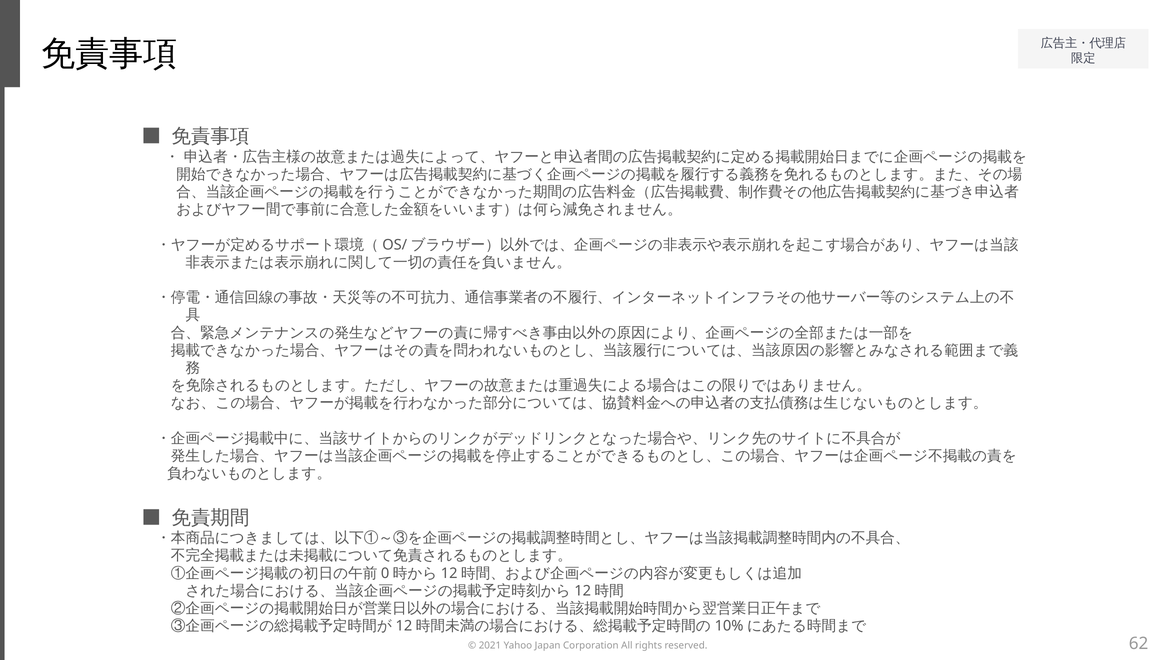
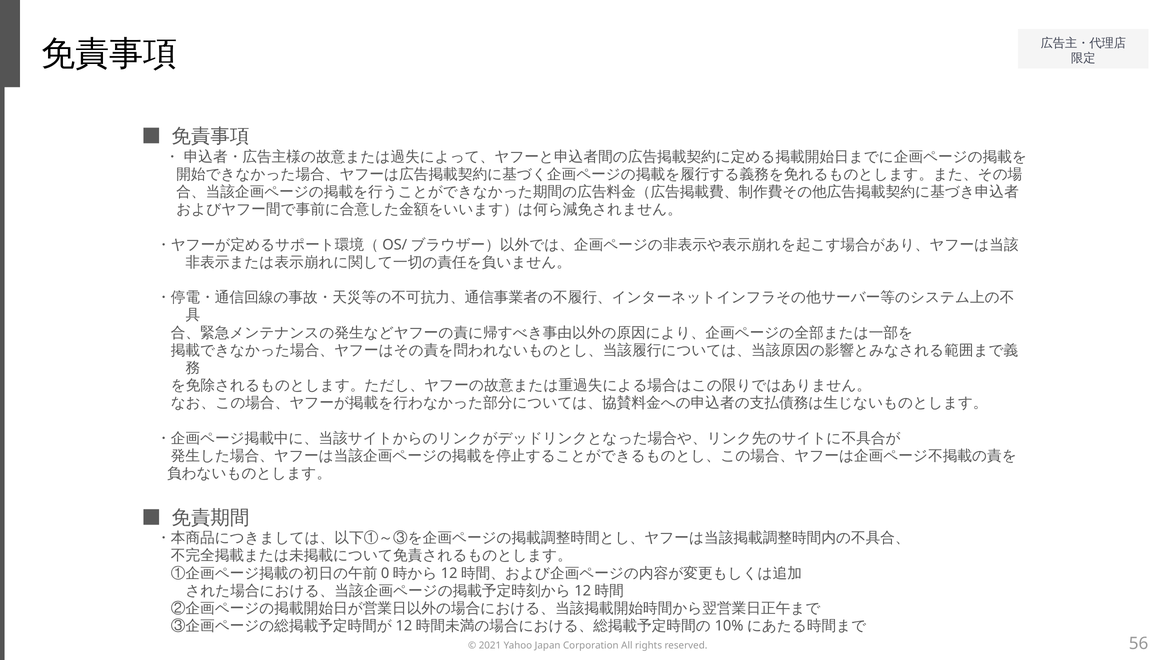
62: 62 -> 56
